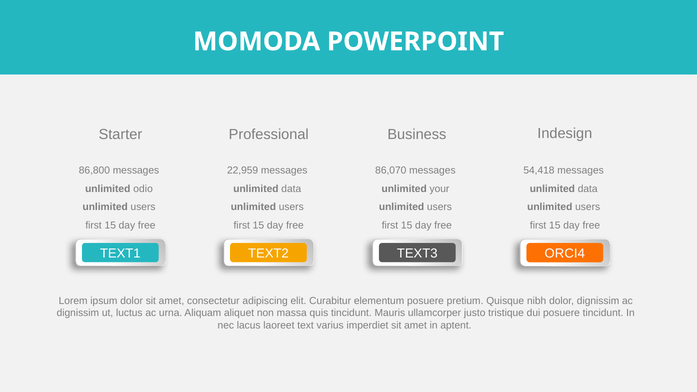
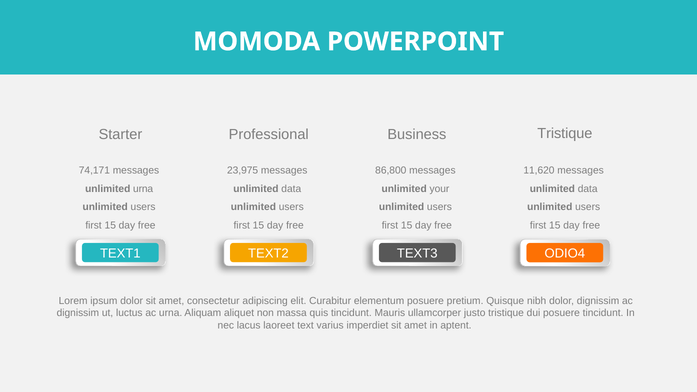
Indesign at (565, 133): Indesign -> Tristique
86,800: 86,800 -> 74,171
22,959: 22,959 -> 23,975
86,070: 86,070 -> 86,800
54,418: 54,418 -> 11,620
unlimited odio: odio -> urna
ORCI4: ORCI4 -> ODIO4
